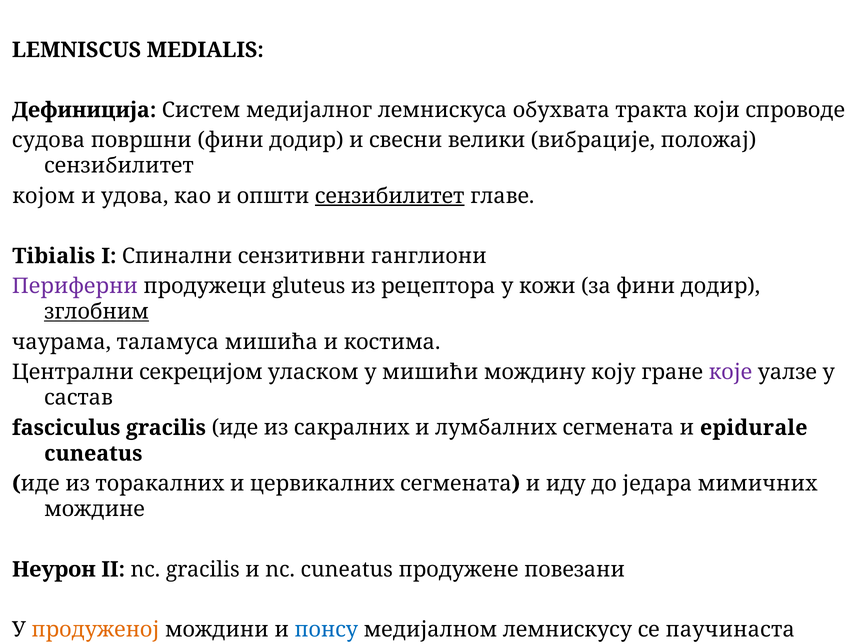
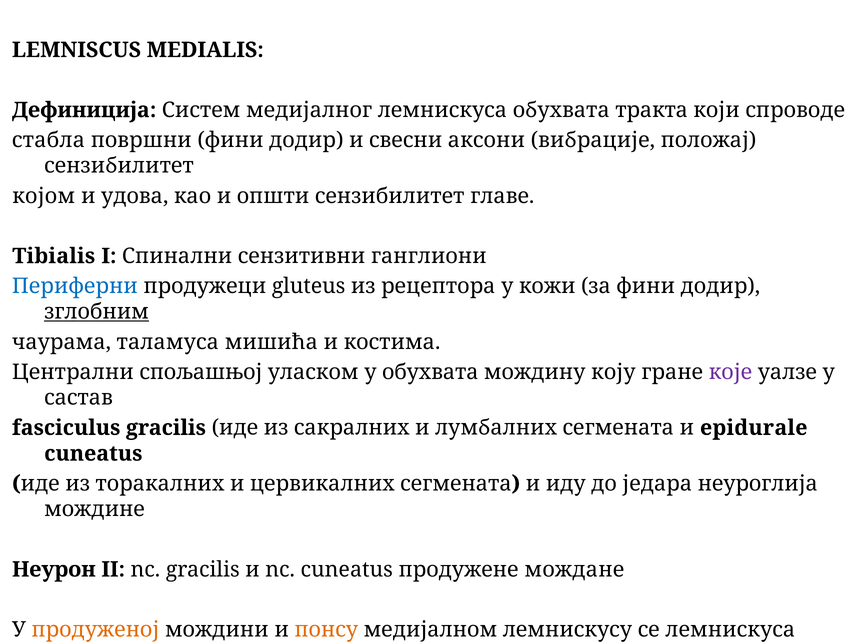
судова: судова -> стабла
свесни велики: велики -> аксони
сензибилитет at (390, 196) underline: present -> none
Периферни colour: purple -> blue
секрецијом: секрецијом -> спољашњој
у мишићи: мишићи -> обухвата
мимичних: мимичних -> неуроглија
повезани: повезани -> мождане
понсу colour: blue -> orange
се паучинаста: паучинаста -> лемнискуса
